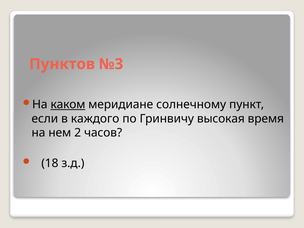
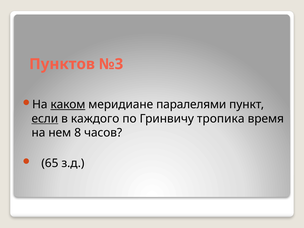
солнечному: солнечному -> паралелями
если underline: none -> present
высокая: высокая -> тропика
2: 2 -> 8
18: 18 -> 65
